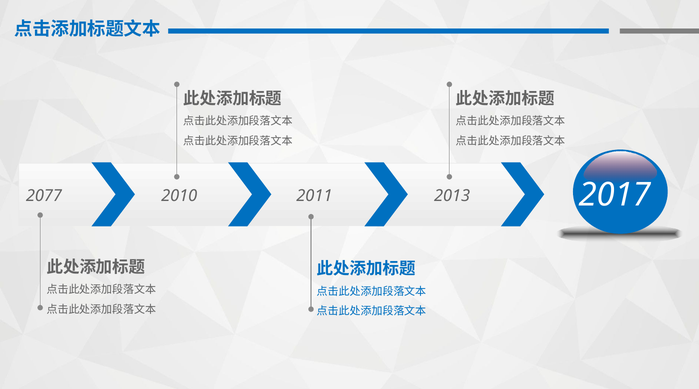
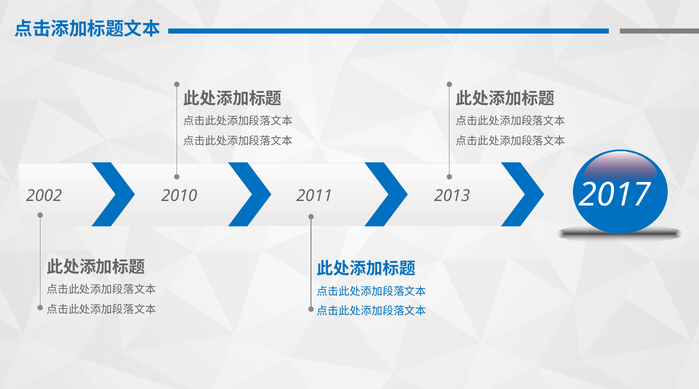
2077: 2077 -> 2002
